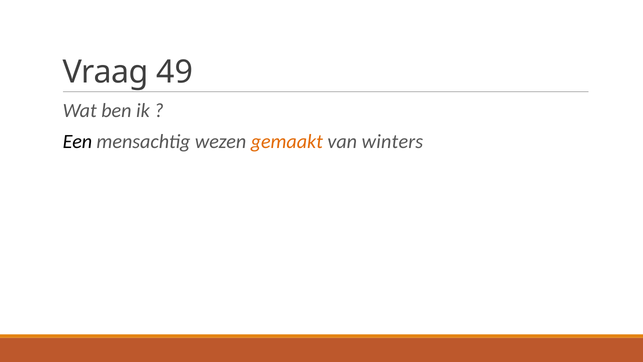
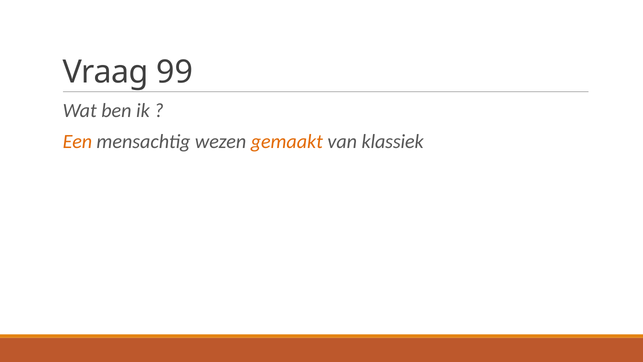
49: 49 -> 99
Een colour: black -> orange
winters: winters -> klassiek
